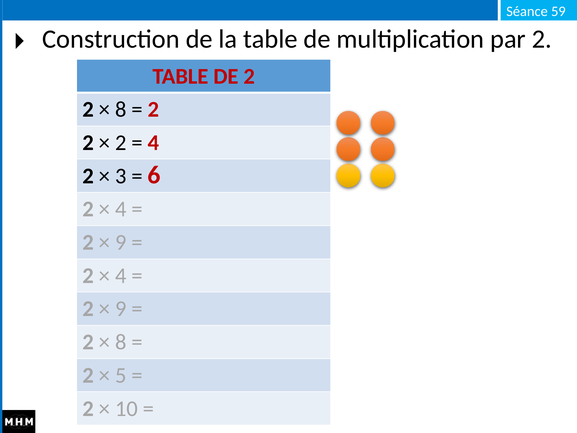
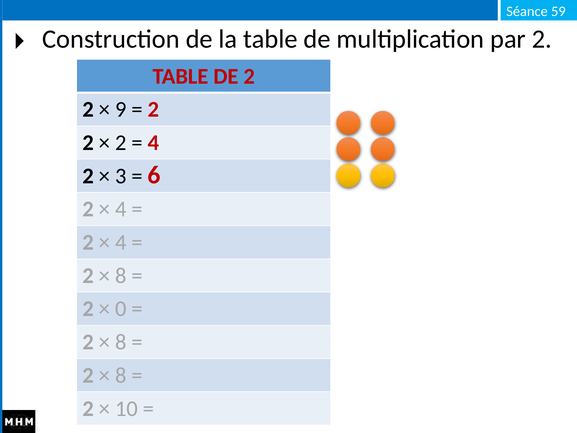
8 at (121, 109): 8 -> 9
9 at (121, 242): 9 -> 4
4 at (121, 276): 4 -> 8
9 at (121, 309): 9 -> 0
5 at (121, 375): 5 -> 8
